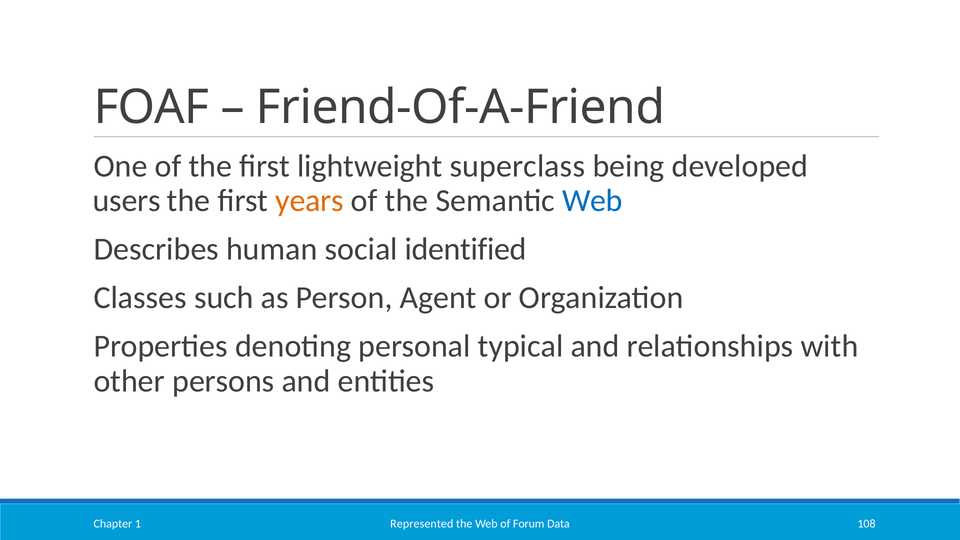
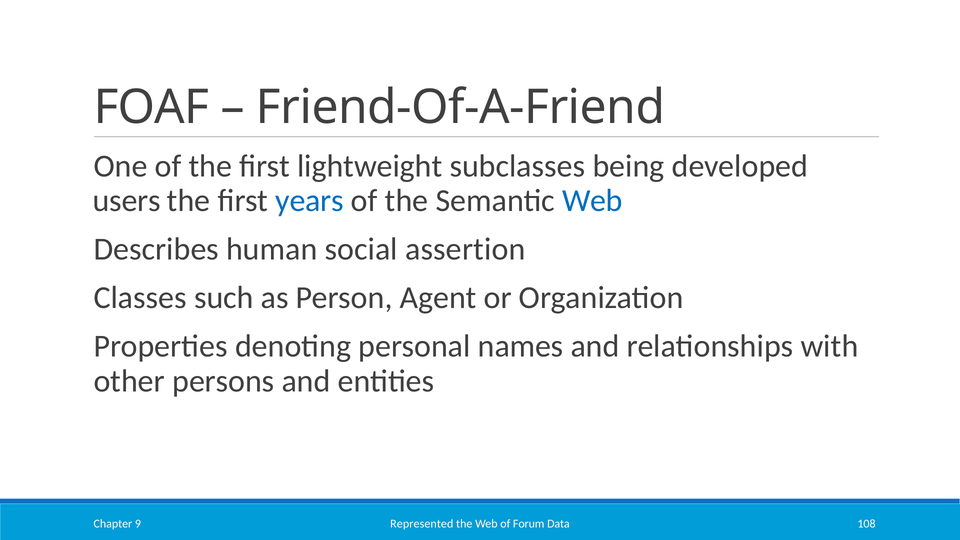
superclass: superclass -> subclasses
years colour: orange -> blue
identified: identified -> assertion
typical: typical -> names
1: 1 -> 9
